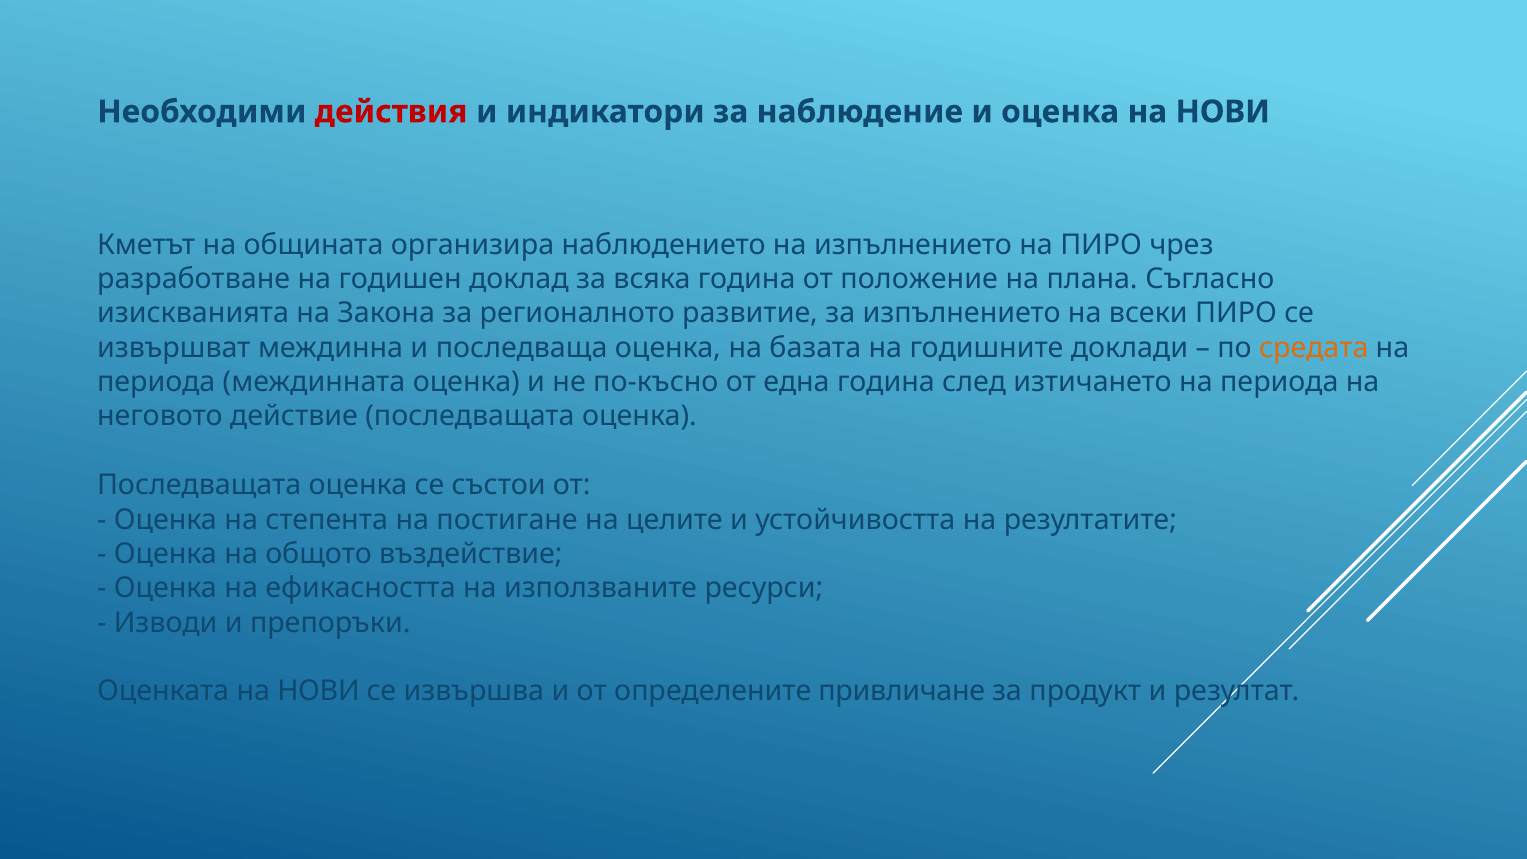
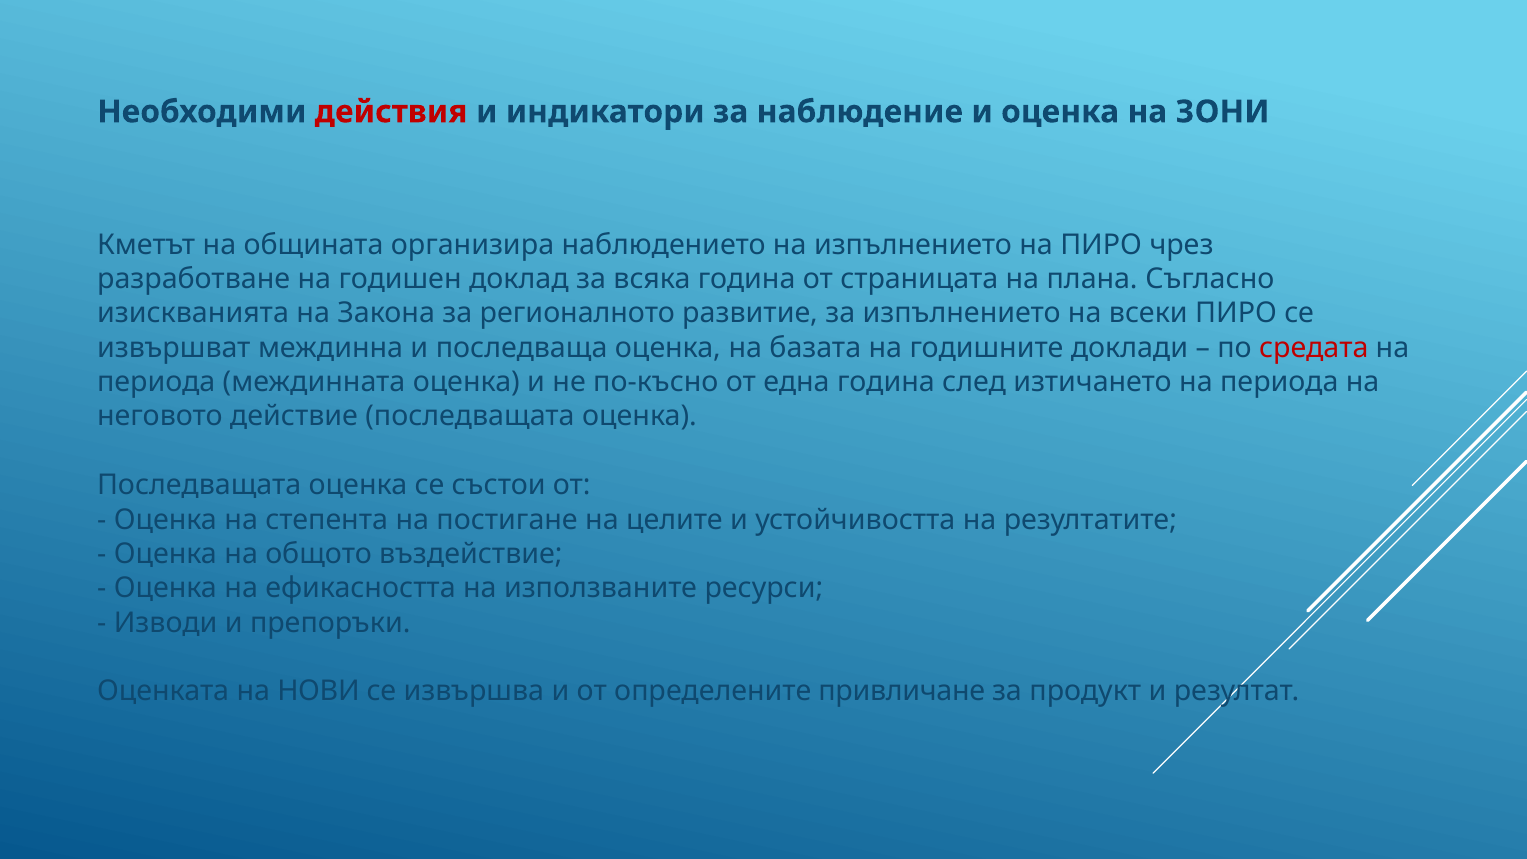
оценка на НОВИ: НОВИ -> ЗОНИ
положение: положение -> страницата
средата colour: orange -> red
